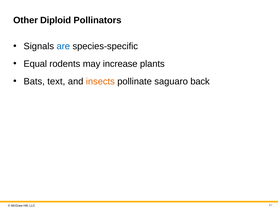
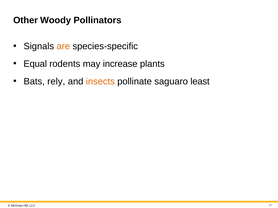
Diploid: Diploid -> Woody
are colour: blue -> orange
text: text -> rely
back: back -> least
